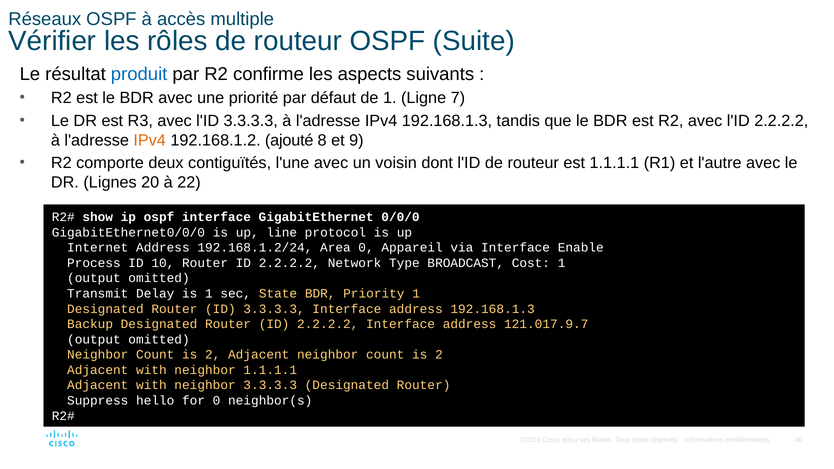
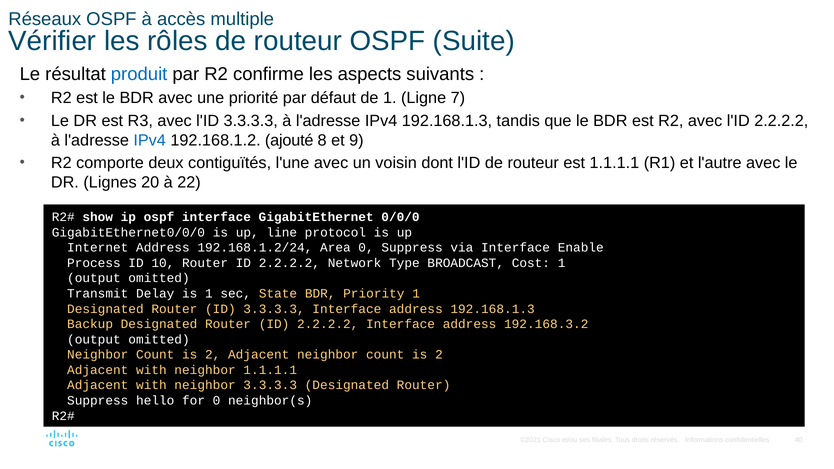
IPv4 at (150, 140) colour: orange -> blue
0 Appareil: Appareil -> Suppress
121.017.9.7: 121.017.9.7 -> 192.168.3.2
